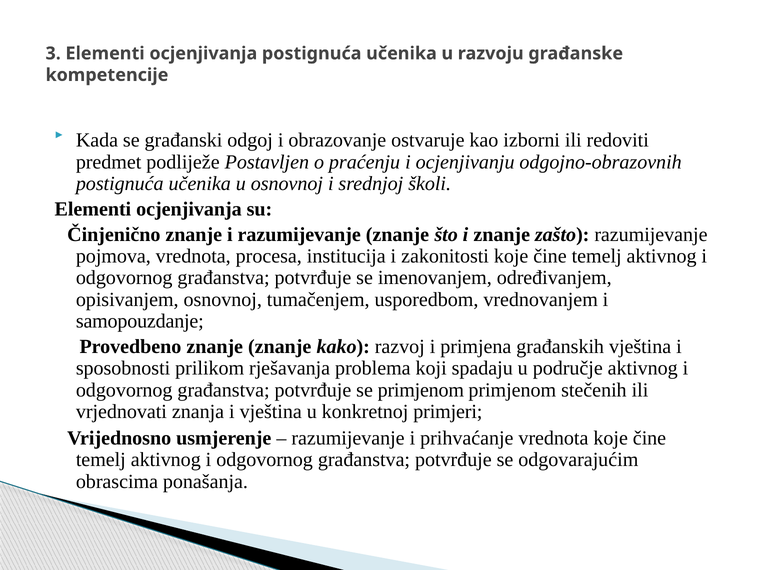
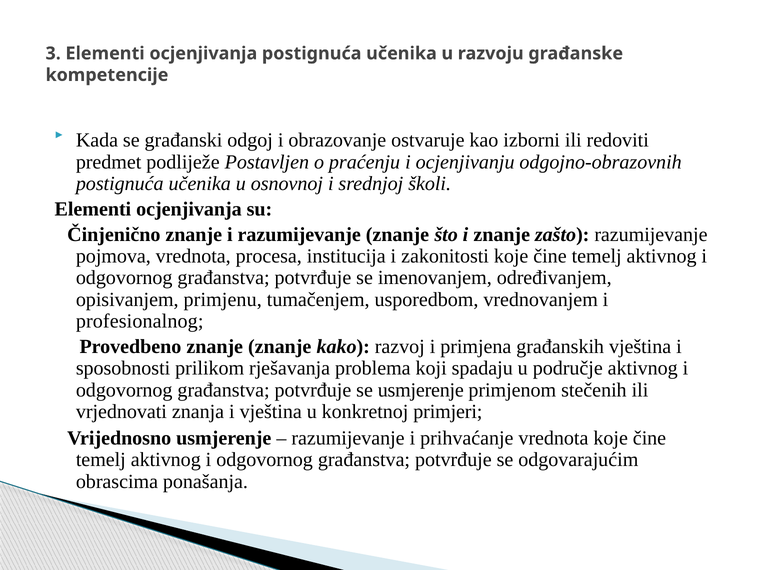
opisivanjem osnovnoj: osnovnoj -> primjenu
samopouzdanje: samopouzdanje -> profesionalnog
se primjenom: primjenom -> usmjerenje
